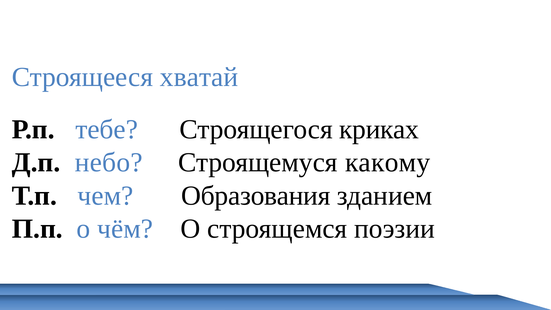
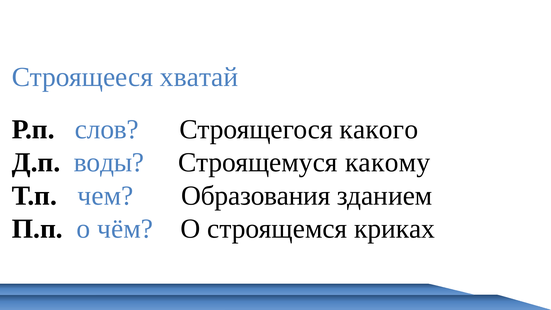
тебе: тебе -> слов
криках: криках -> какого
небо: небо -> воды
поэзии: поэзии -> криках
